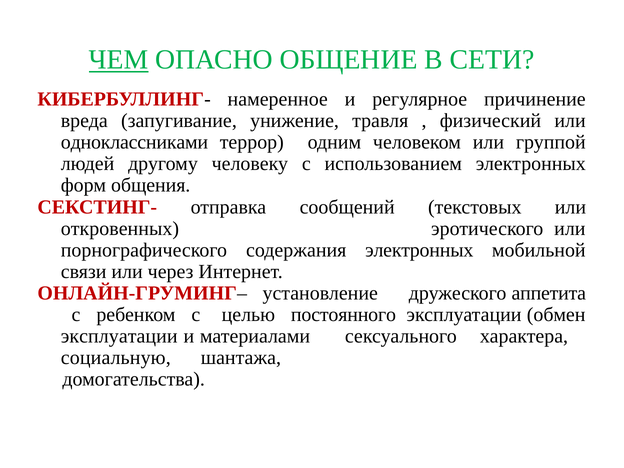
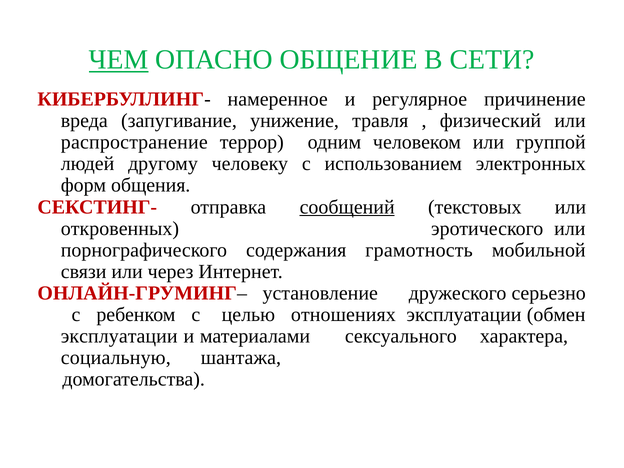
одноклассниками: одноклассниками -> распространение
сообщений underline: none -> present
содержания электронных: электронных -> грамотность
аппетита: аппетита -> серьезно
постоянного: постоянного -> отношениях
